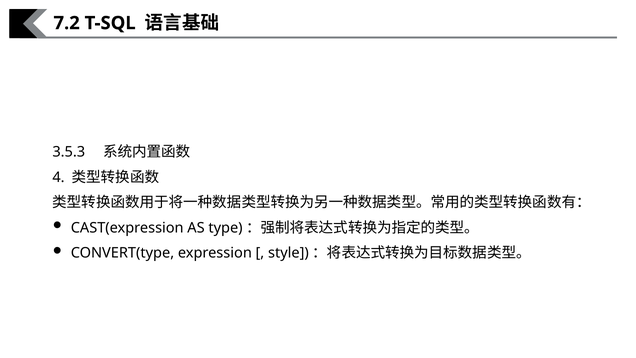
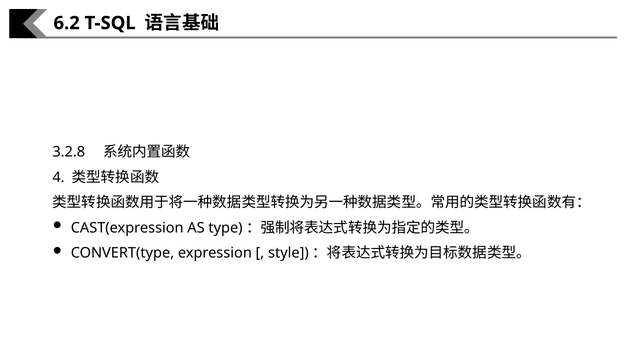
7.2: 7.2 -> 6.2
3.5.3: 3.5.3 -> 3.2.8
